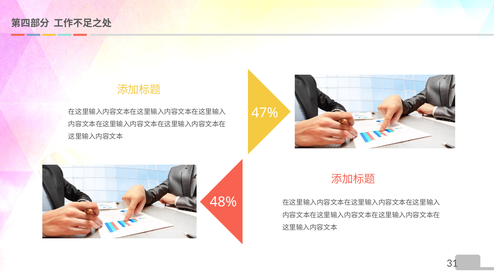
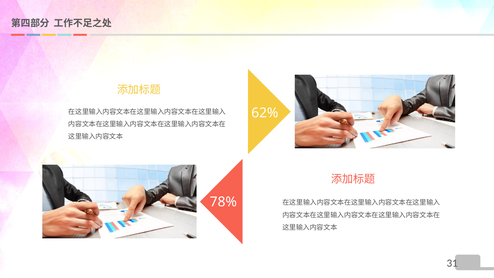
47%: 47% -> 62%
48%: 48% -> 78%
